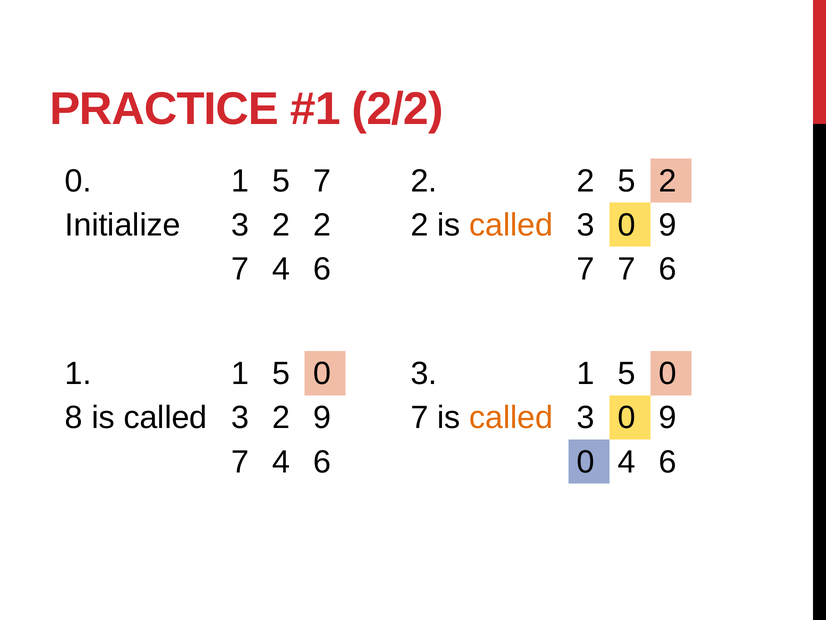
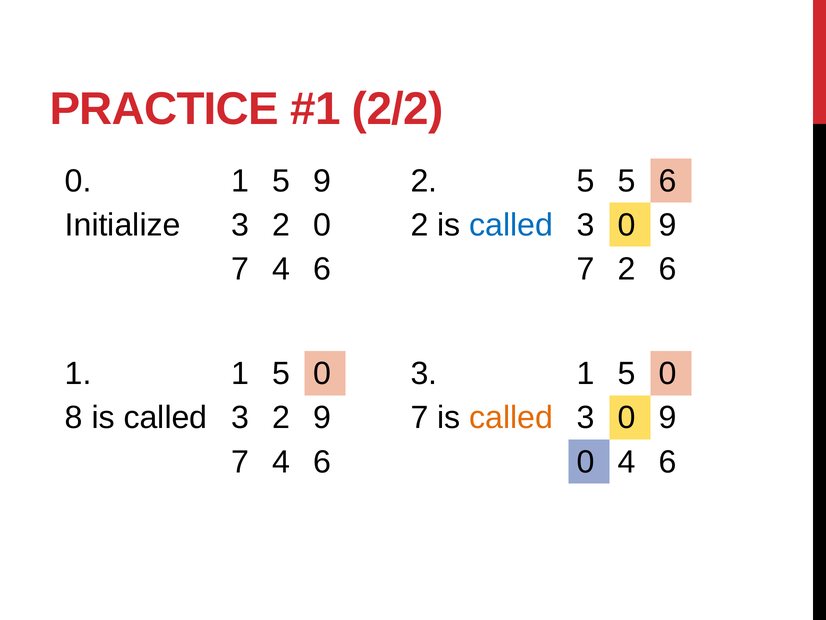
5 7: 7 -> 9
2 at (586, 181): 2 -> 5
5 2: 2 -> 6
3 2 2: 2 -> 0
called at (511, 225) colour: orange -> blue
7 7: 7 -> 2
